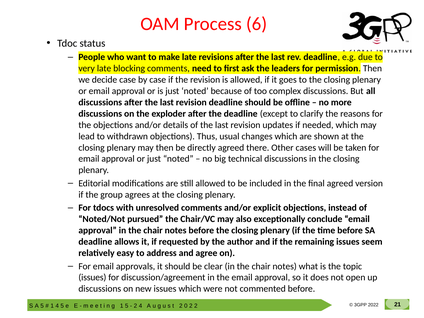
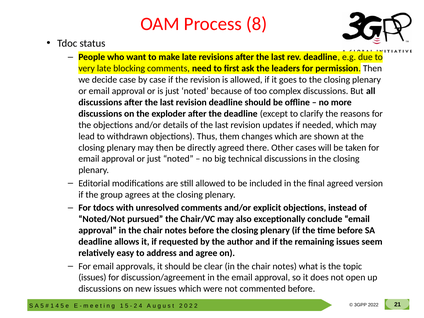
6: 6 -> 8
usual: usual -> them
